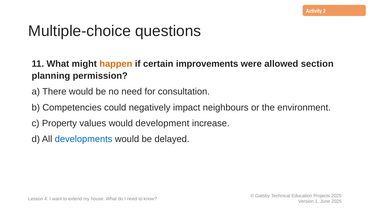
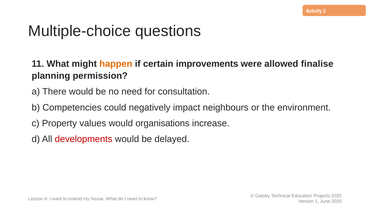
section: section -> finalise
development: development -> organisations
developments colour: blue -> red
